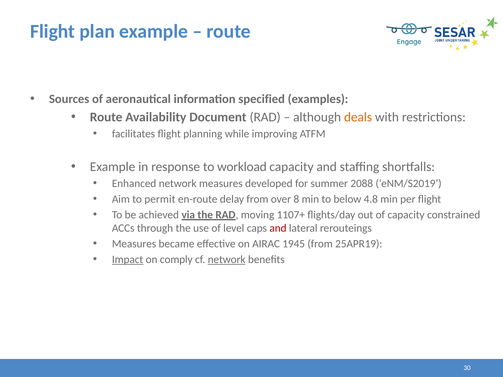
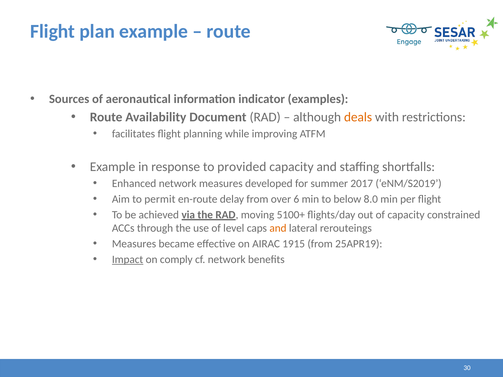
specified: specified -> indicator
workload: workload -> provided
2088: 2088 -> 2017
8: 8 -> 6
4.8: 4.8 -> 8.0
1107+: 1107+ -> 5100+
and at (278, 228) colour: red -> orange
1945: 1945 -> 1915
network at (227, 260) underline: present -> none
